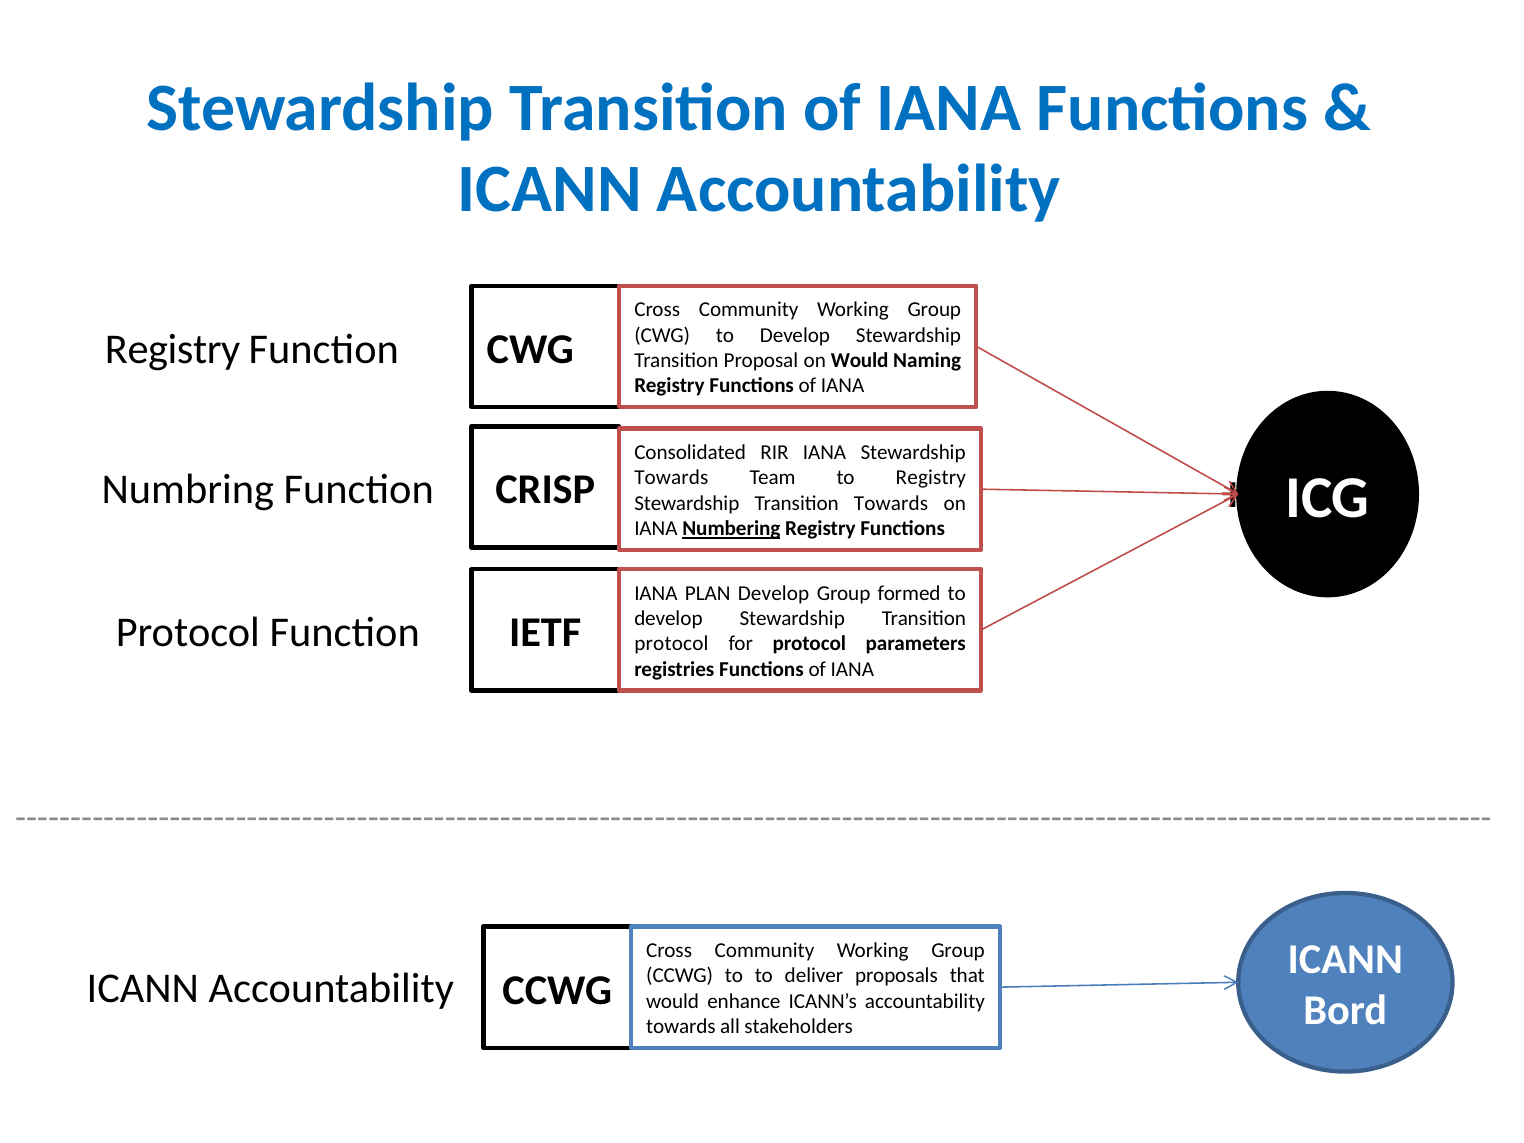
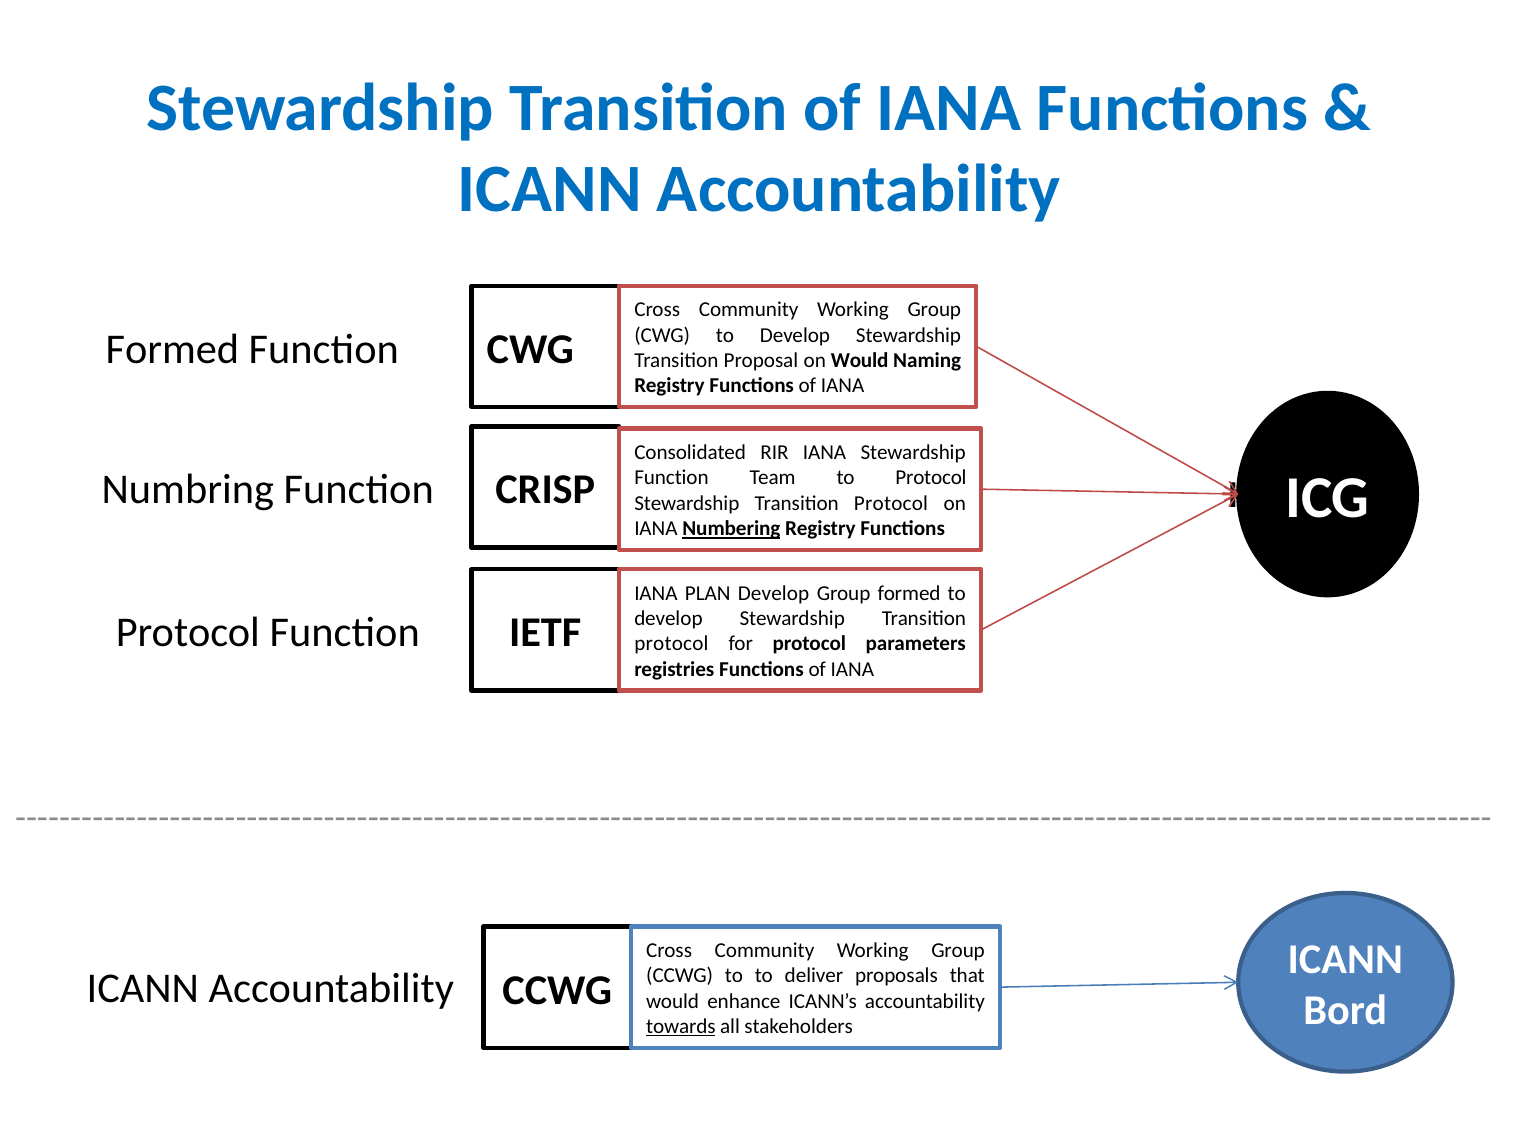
Registry at (173, 349): Registry -> Formed
Towards at (671, 478): Towards -> Function
to Registry: Registry -> Protocol
Towards at (891, 503): Towards -> Protocol
towards at (681, 1027) underline: none -> present
